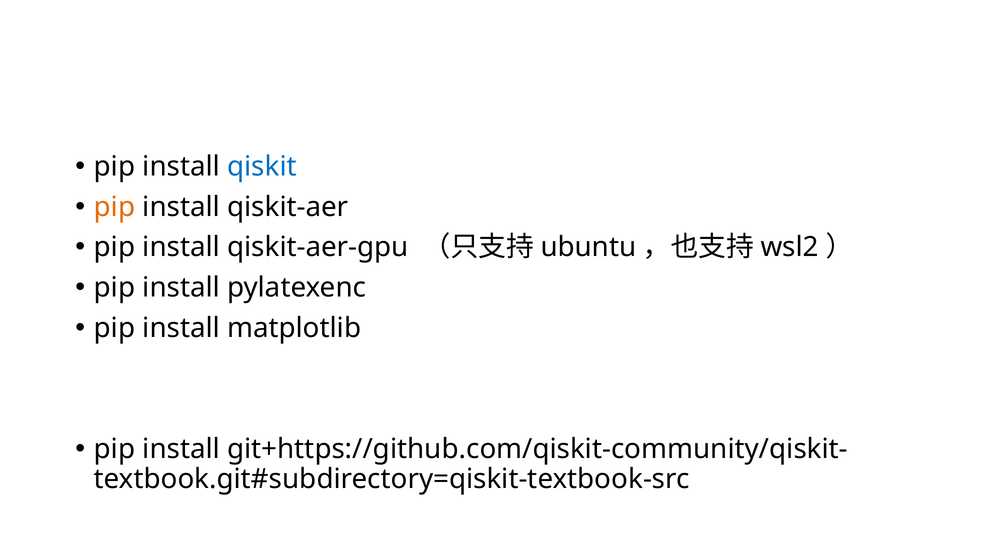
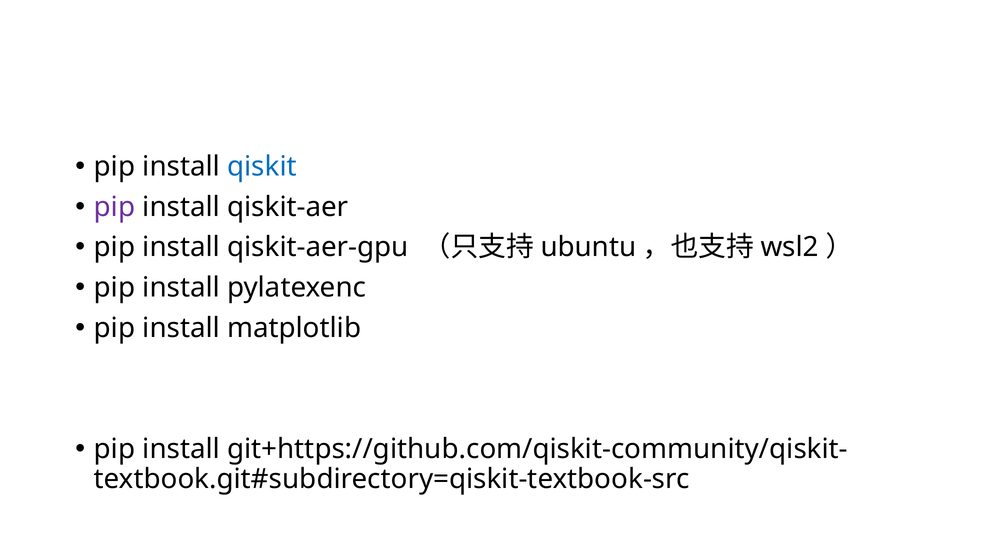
pip at (115, 207) colour: orange -> purple
